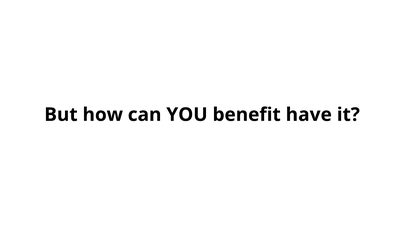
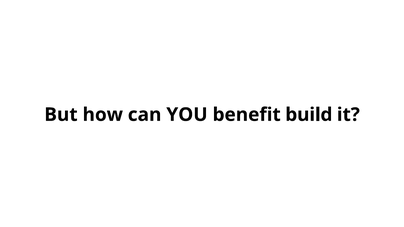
have: have -> build
